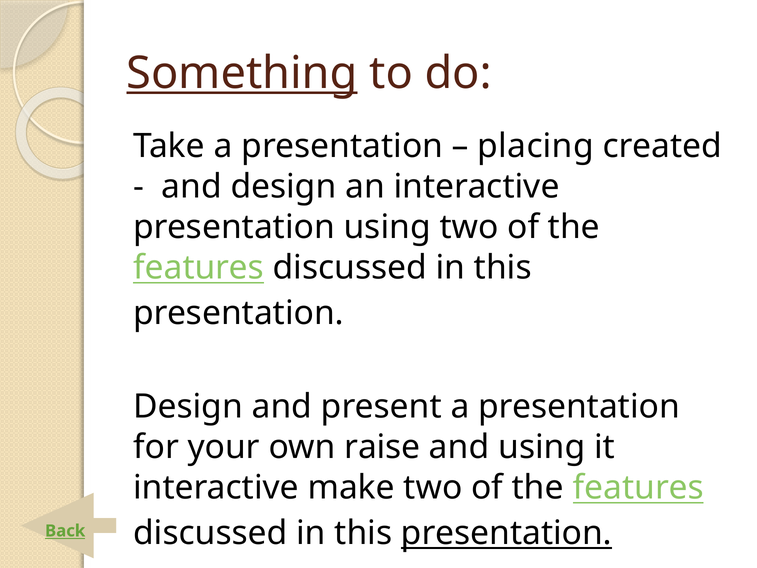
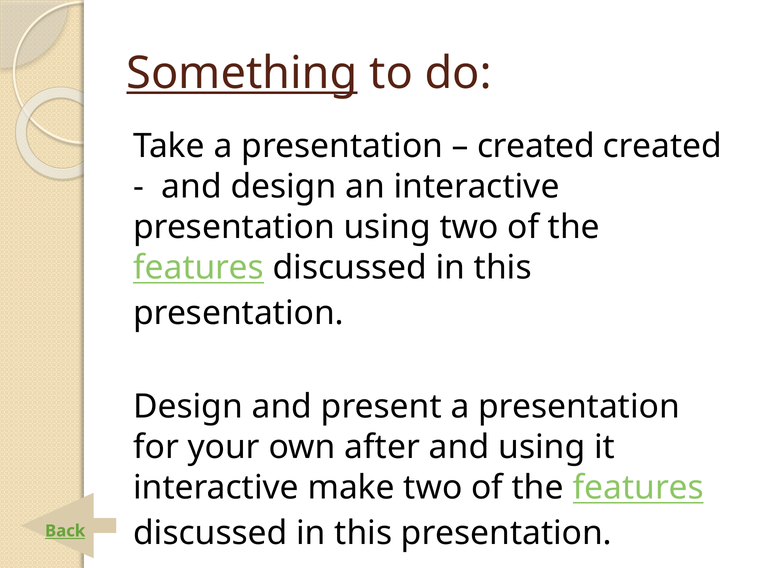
placing at (536, 146): placing -> created
raise: raise -> after
presentation at (506, 533) underline: present -> none
